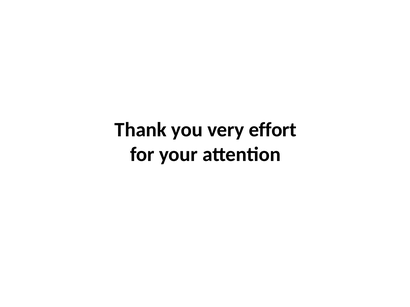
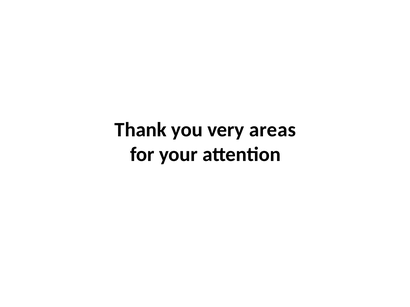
effort: effort -> areas
